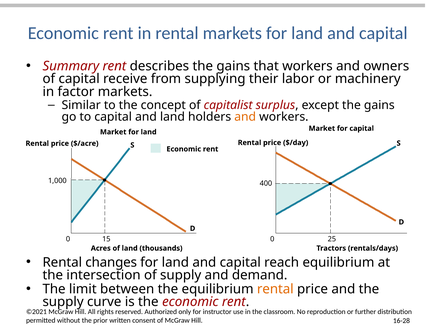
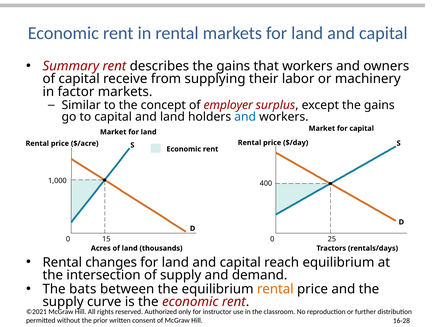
capitalist: capitalist -> employer
and at (245, 117) colour: orange -> blue
limit: limit -> bats
